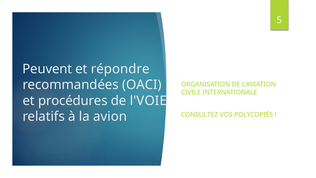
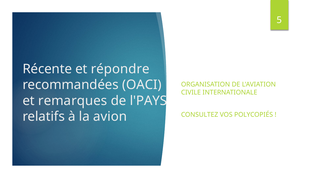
Peuvent: Peuvent -> Récente
procédures: procédures -> remarques
l'VOIE: l'VOIE -> l'PAYS
